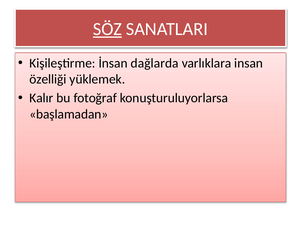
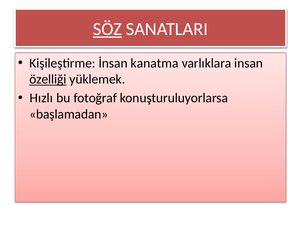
dağlarda: dağlarda -> kanatma
özelliği underline: none -> present
Kalır: Kalır -> Hızlı
